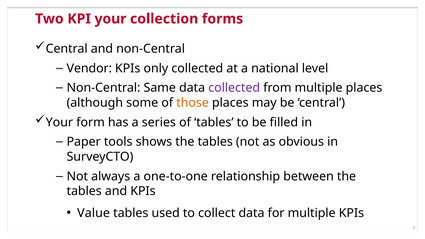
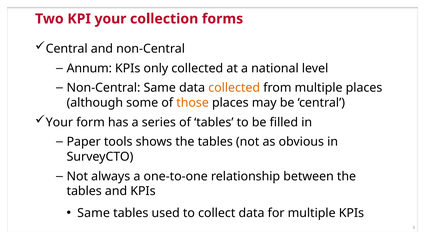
Vendor: Vendor -> Annum
collected at (234, 88) colour: purple -> orange
Value at (94, 213): Value -> Same
